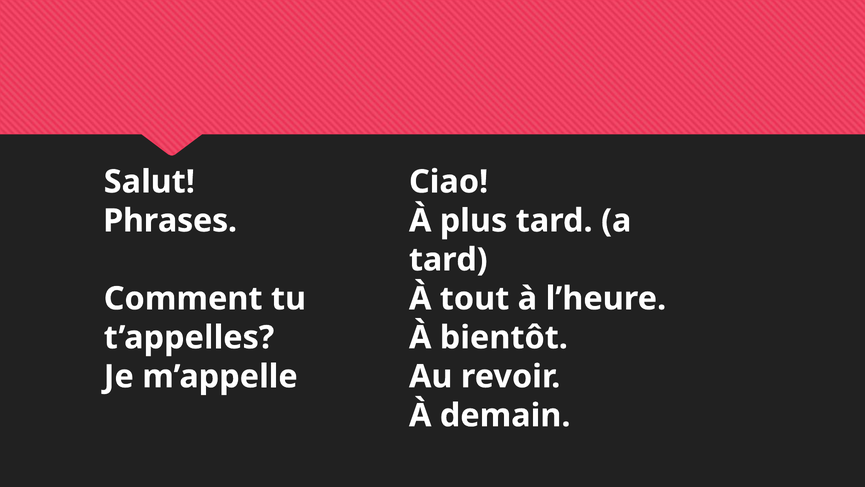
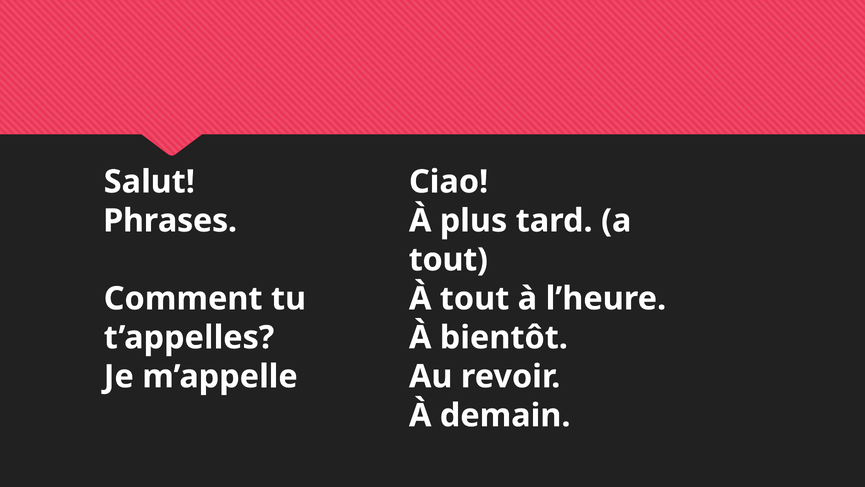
tard at (448, 259): tard -> tout
